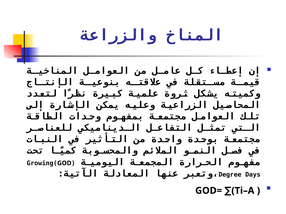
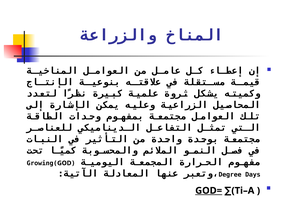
GOD= underline: none -> present
